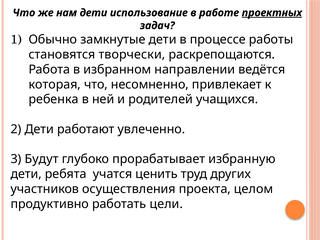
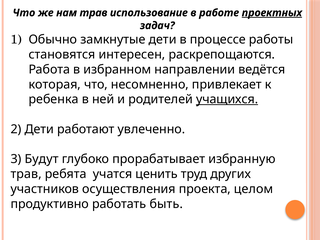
нам дети: дети -> трав
творчески: творчески -> интересен
учащихся underline: none -> present
дети at (26, 174): дети -> трав
цели: цели -> быть
